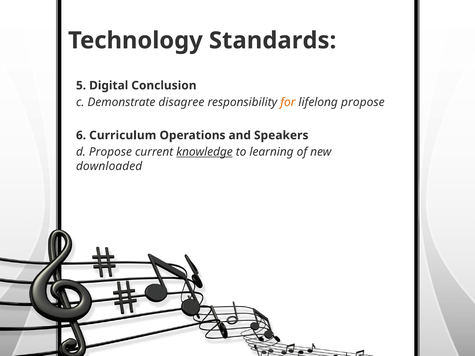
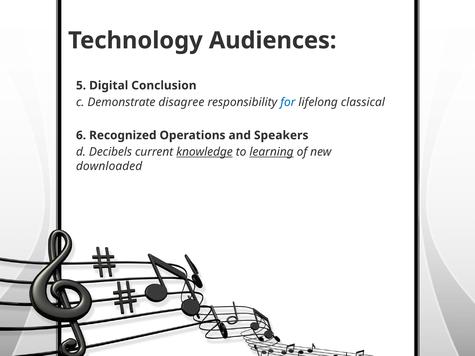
Standards: Standards -> Audiences
for colour: orange -> blue
lifelong propose: propose -> classical
Curriculum: Curriculum -> Recognized
d Propose: Propose -> Decibels
learning underline: none -> present
